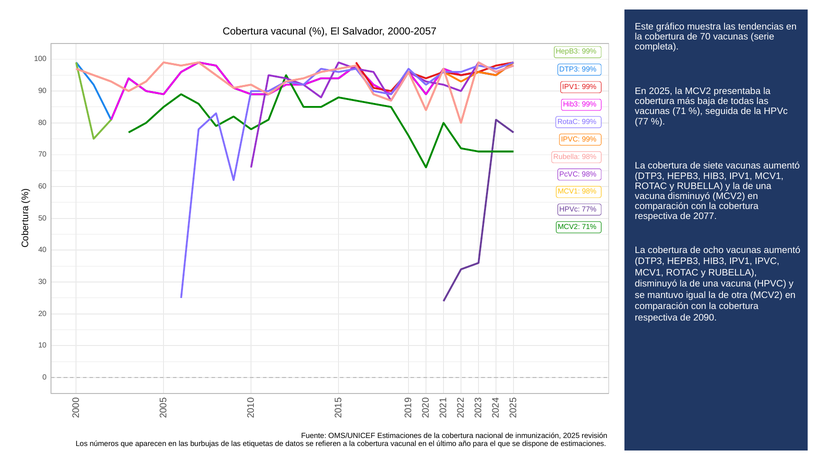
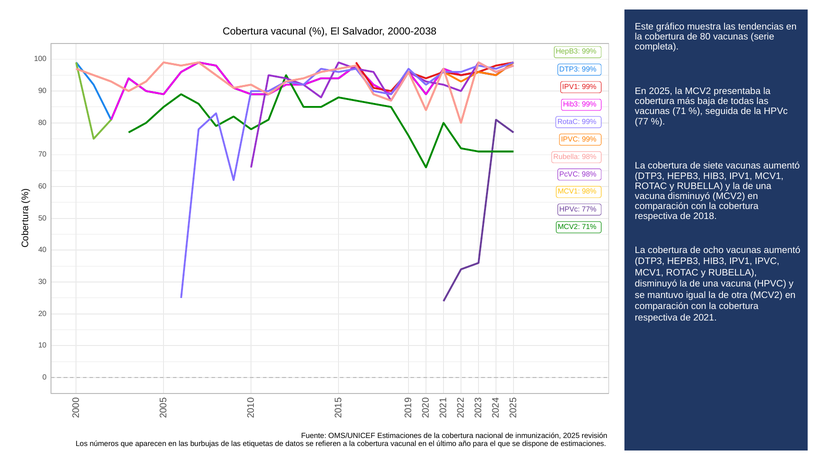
2000-2057: 2000-2057 -> 2000-2038
de 70: 70 -> 80
2077: 2077 -> 2018
2090: 2090 -> 2021
